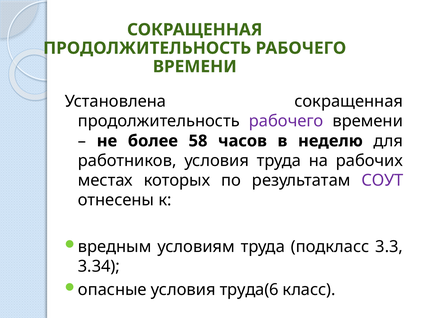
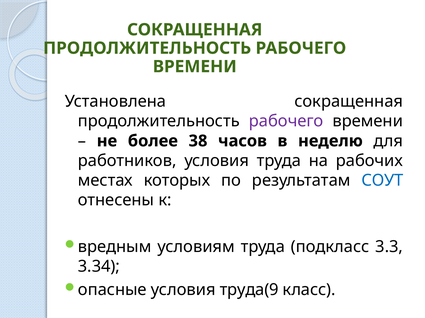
58: 58 -> 38
СОУТ colour: purple -> blue
труда(6: труда(6 -> труда(9
